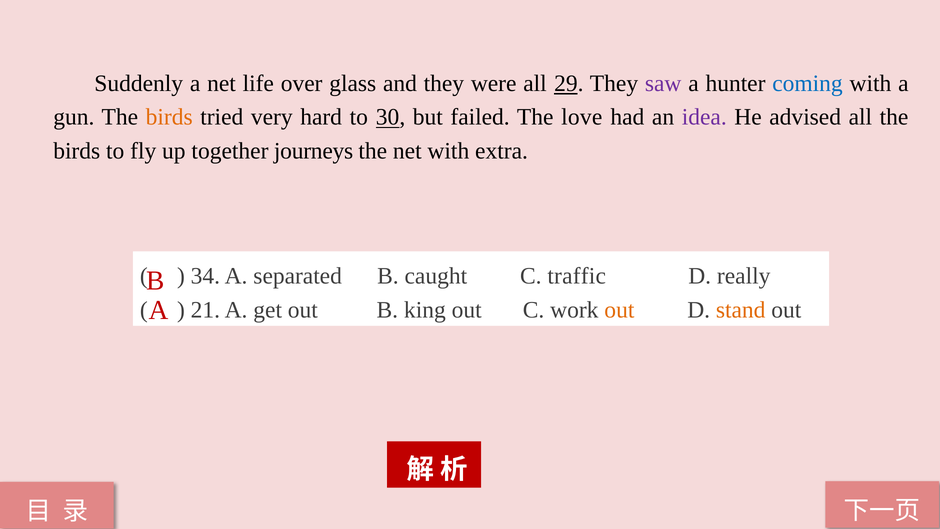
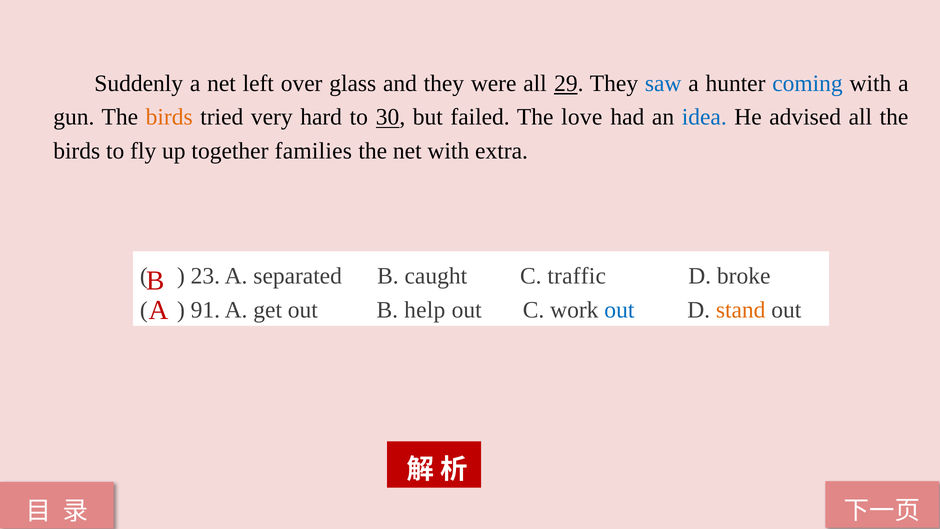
life: life -> left
saw colour: purple -> blue
idea colour: purple -> blue
journeys: journeys -> families
34: 34 -> 23
really: really -> broke
21: 21 -> 91
king: king -> help
out at (619, 310) colour: orange -> blue
